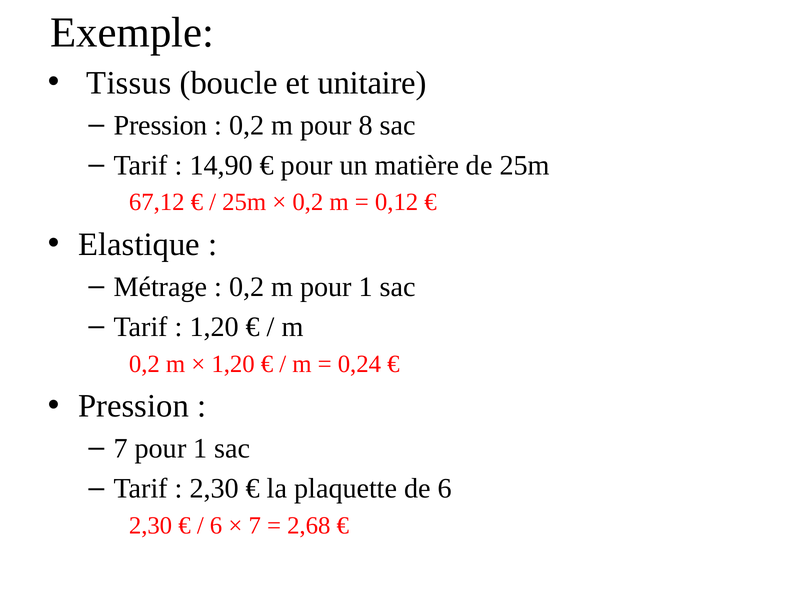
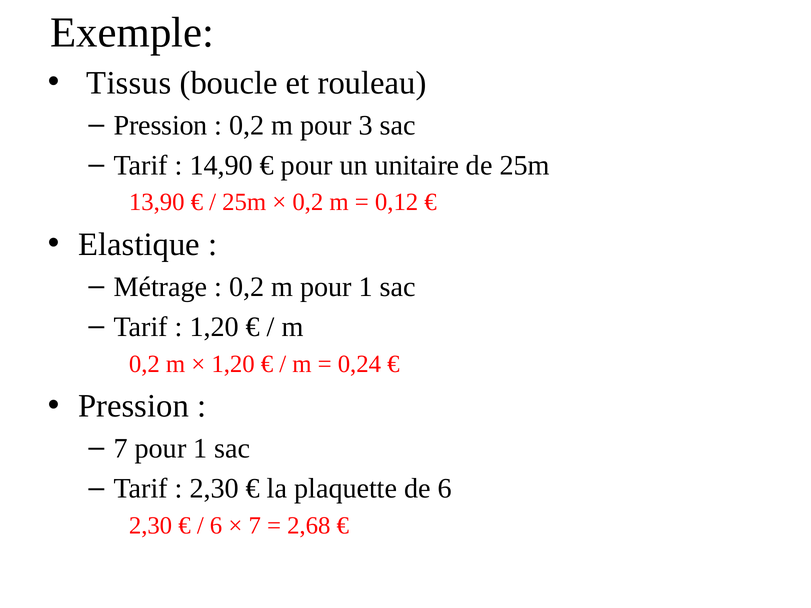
unitaire: unitaire -> rouleau
8: 8 -> 3
matière: matière -> unitaire
67,12: 67,12 -> 13,90
